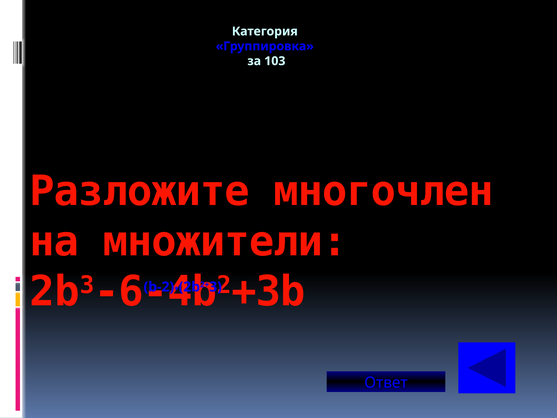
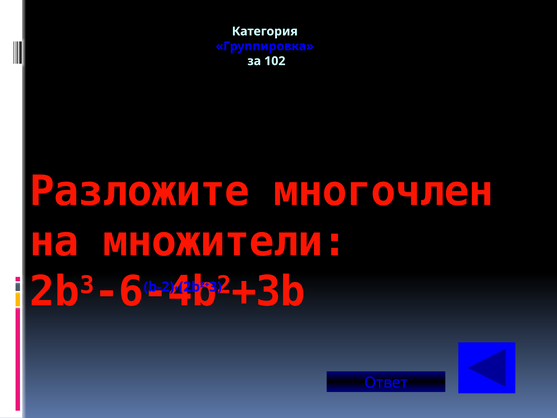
103: 103 -> 102
